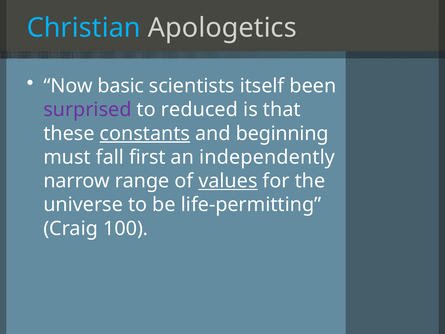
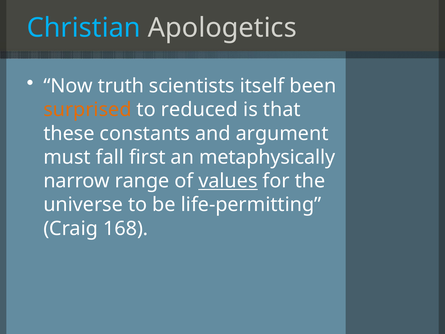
basic: basic -> truth
surprised colour: purple -> orange
constants underline: present -> none
beginning: beginning -> argument
independently: independently -> metaphysically
100: 100 -> 168
